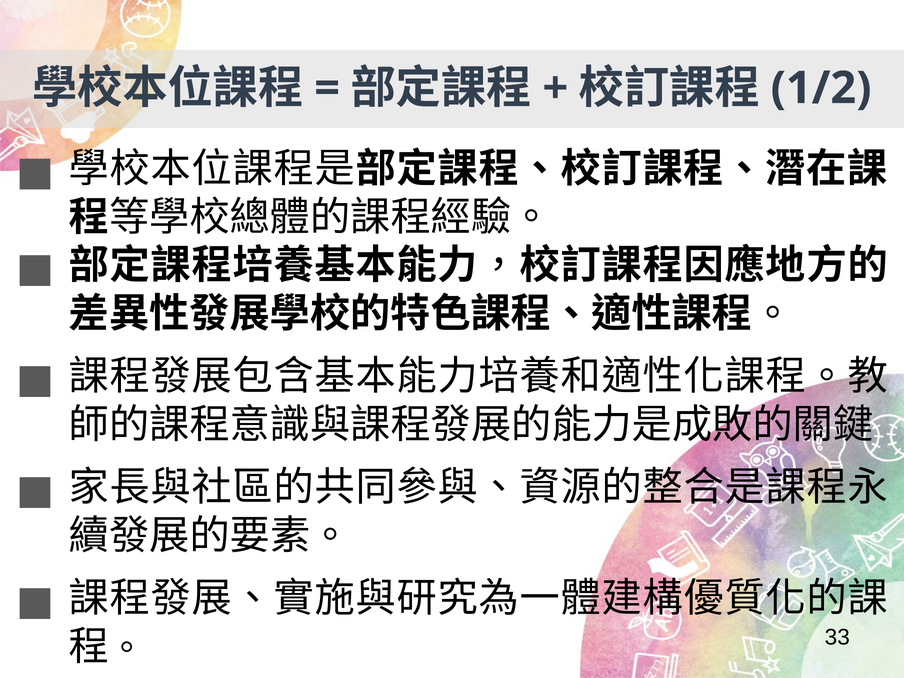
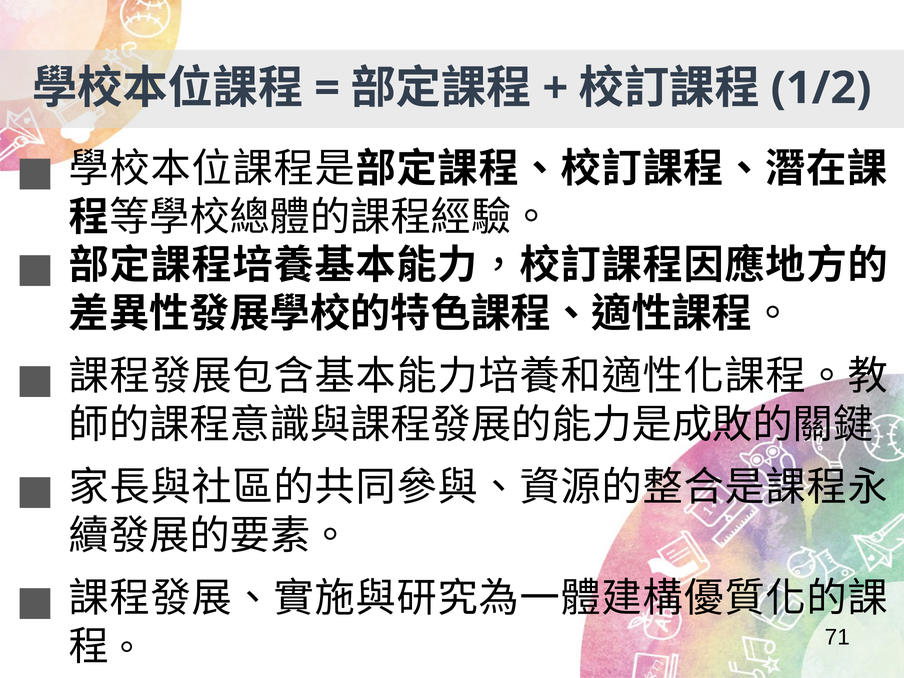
33: 33 -> 71
